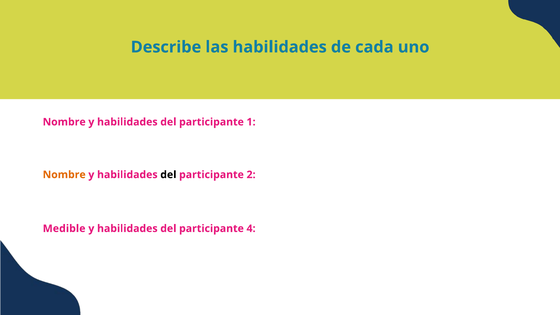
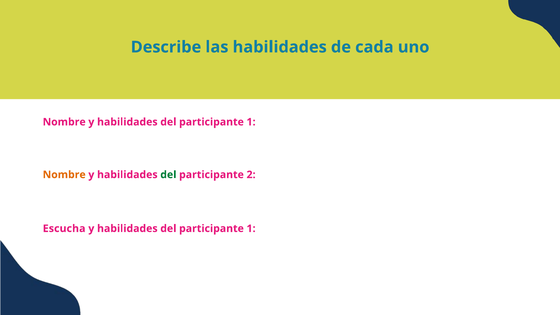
del at (168, 175) colour: black -> green
Medible: Medible -> Escucha
4 at (251, 229): 4 -> 1
